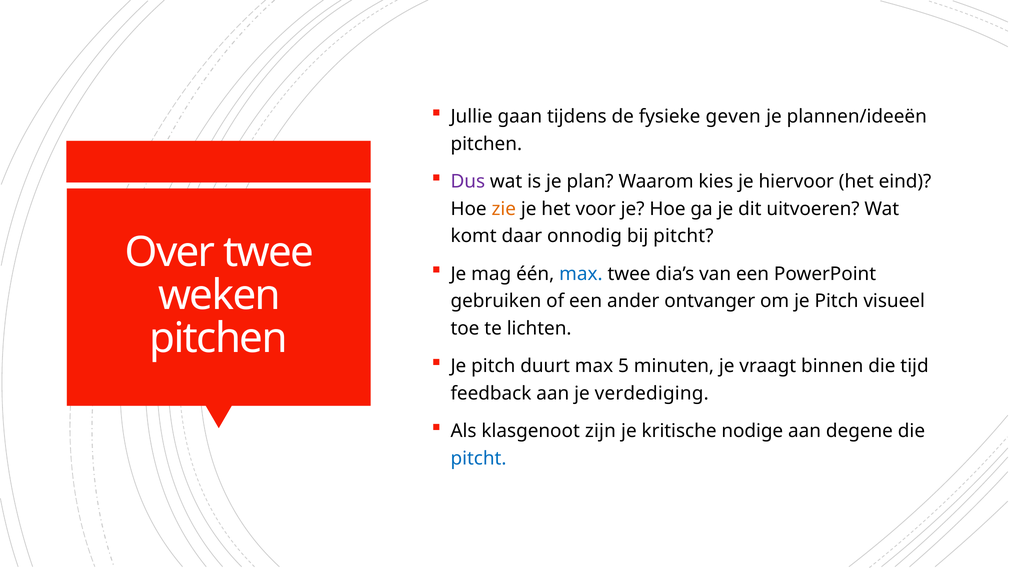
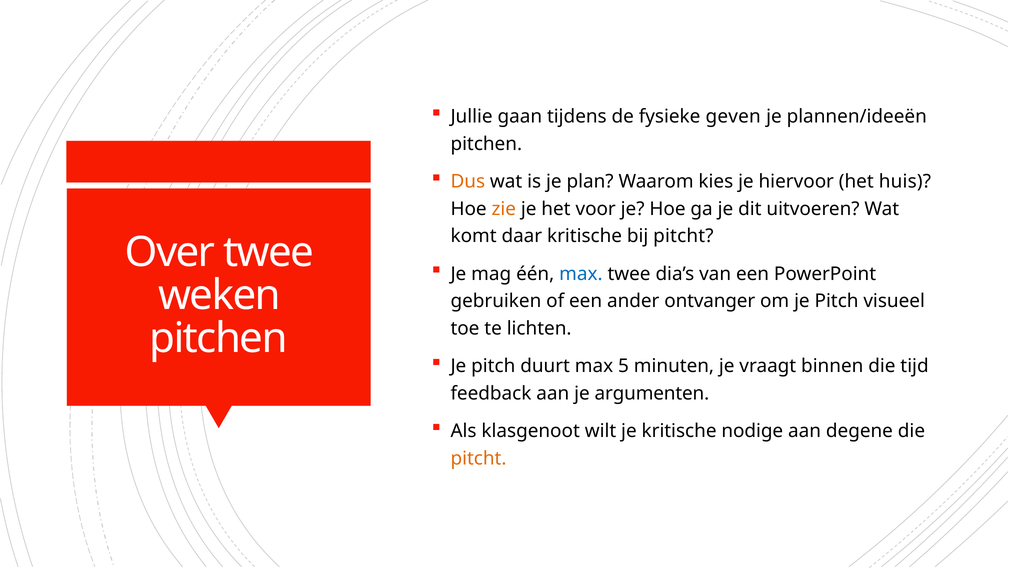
Dus colour: purple -> orange
eind: eind -> huis
daar onnodig: onnodig -> kritische
verdediging: verdediging -> argumenten
zijn: zijn -> wilt
pitcht at (479, 458) colour: blue -> orange
